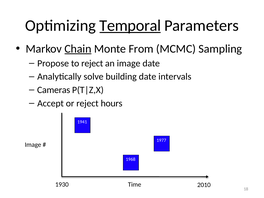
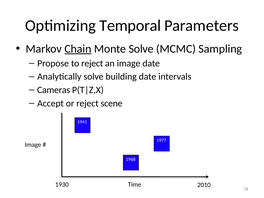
Temporal underline: present -> none
Monte From: From -> Solve
hours: hours -> scene
